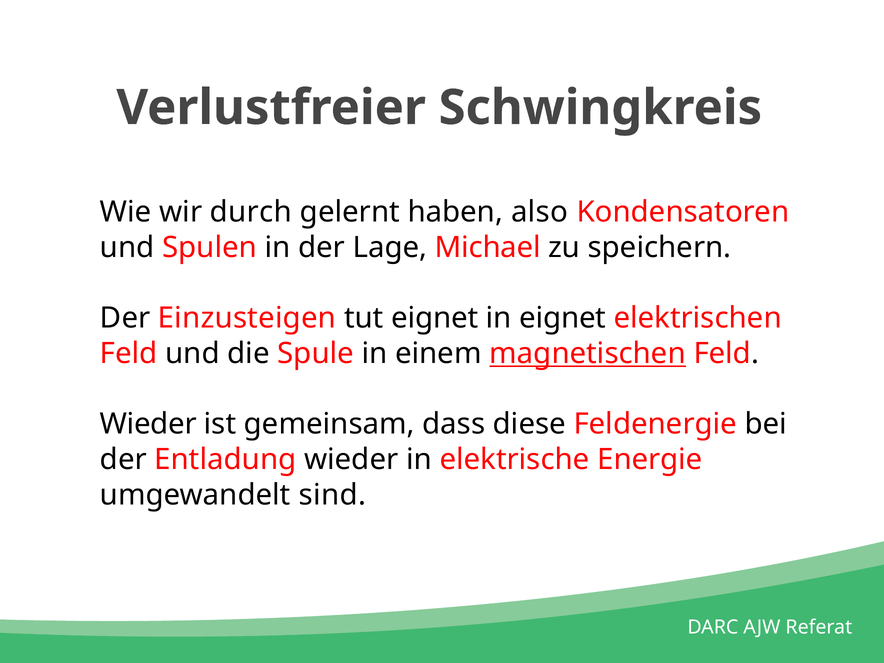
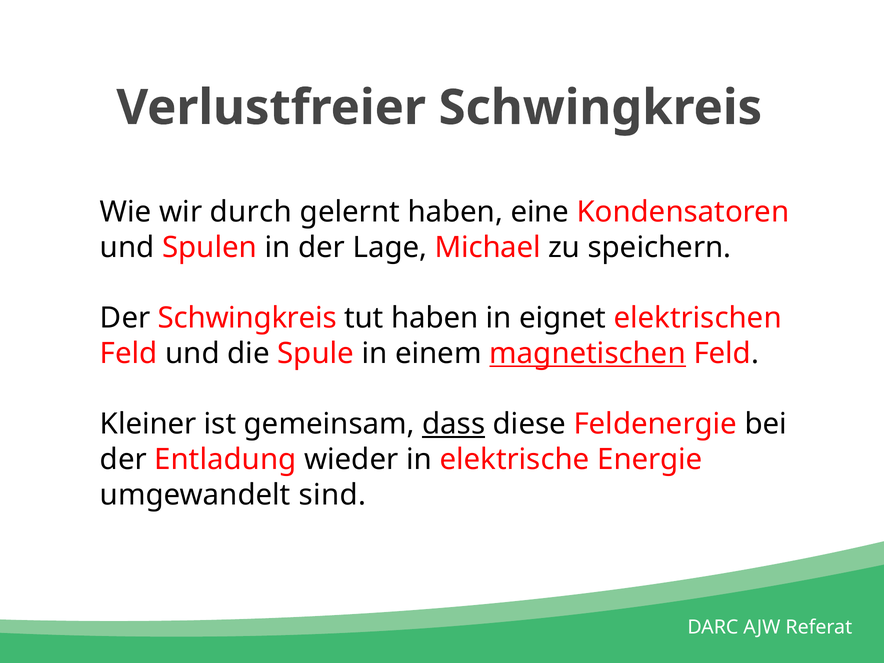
also: also -> eine
Der Einzusteigen: Einzusteigen -> Schwingkreis
tut eignet: eignet -> haben
Wieder at (148, 424): Wieder -> Kleiner
dass underline: none -> present
